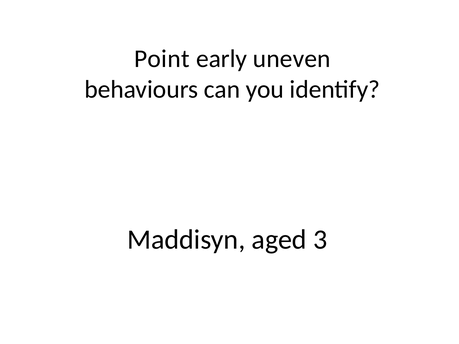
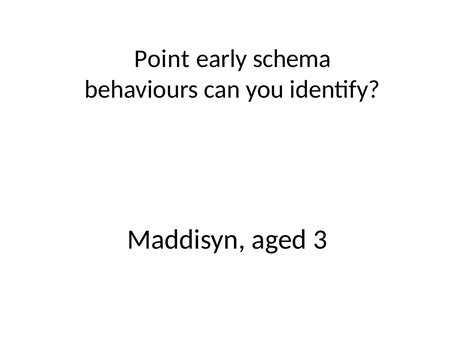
uneven: uneven -> schema
